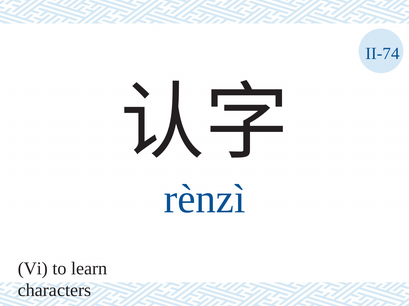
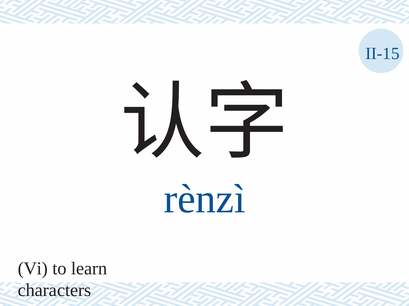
II-74: II-74 -> II-15
